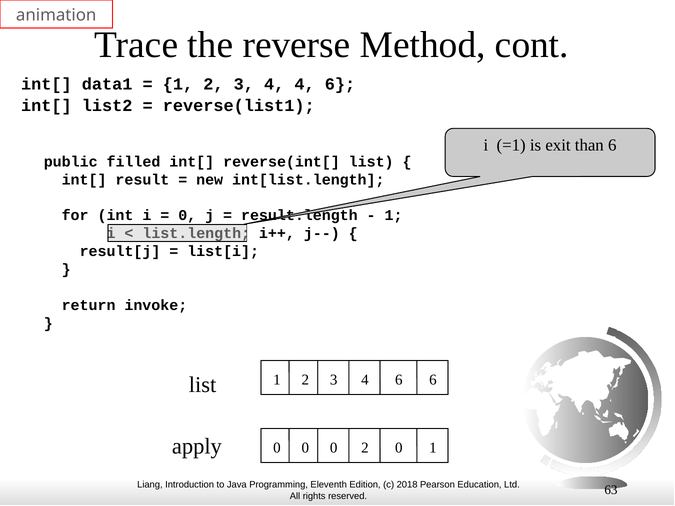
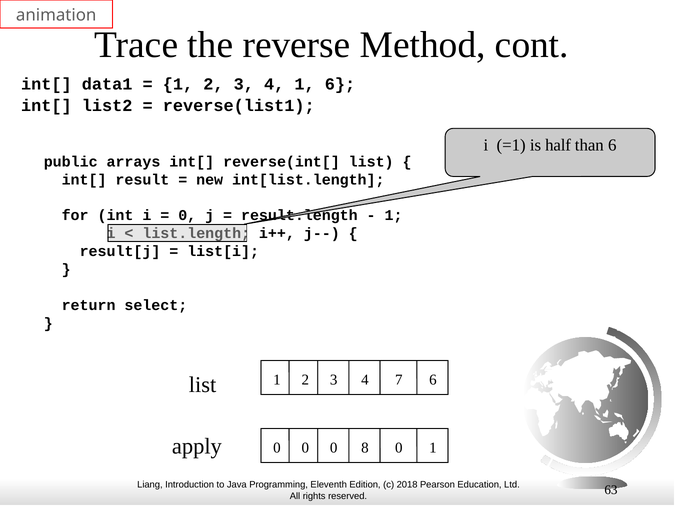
4 4: 4 -> 1
exit: exit -> half
filled: filled -> arrays
invoke: invoke -> select
3 4 6: 6 -> 7
0 2: 2 -> 8
